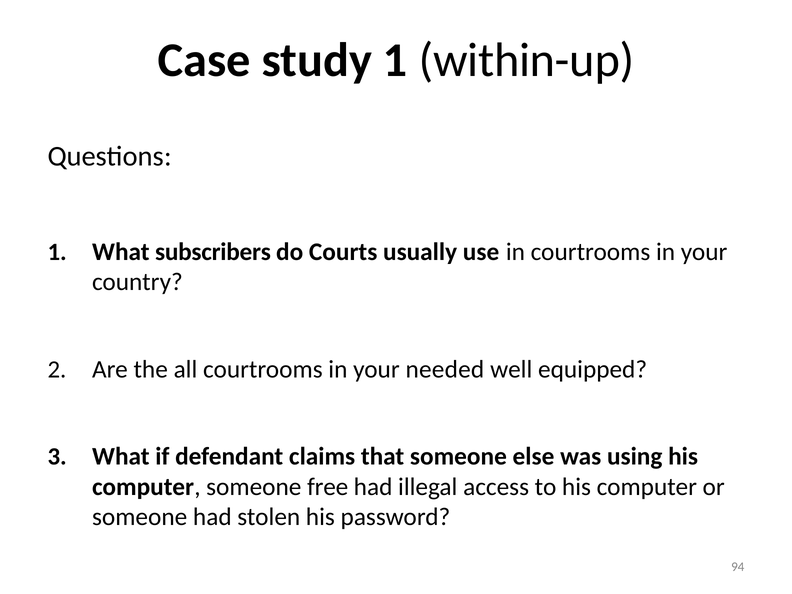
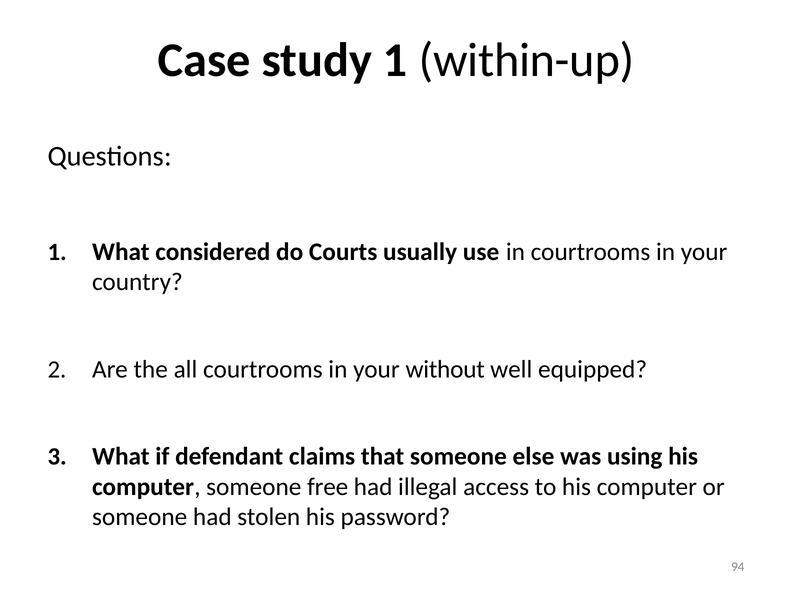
subscribers: subscribers -> considered
needed: needed -> without
